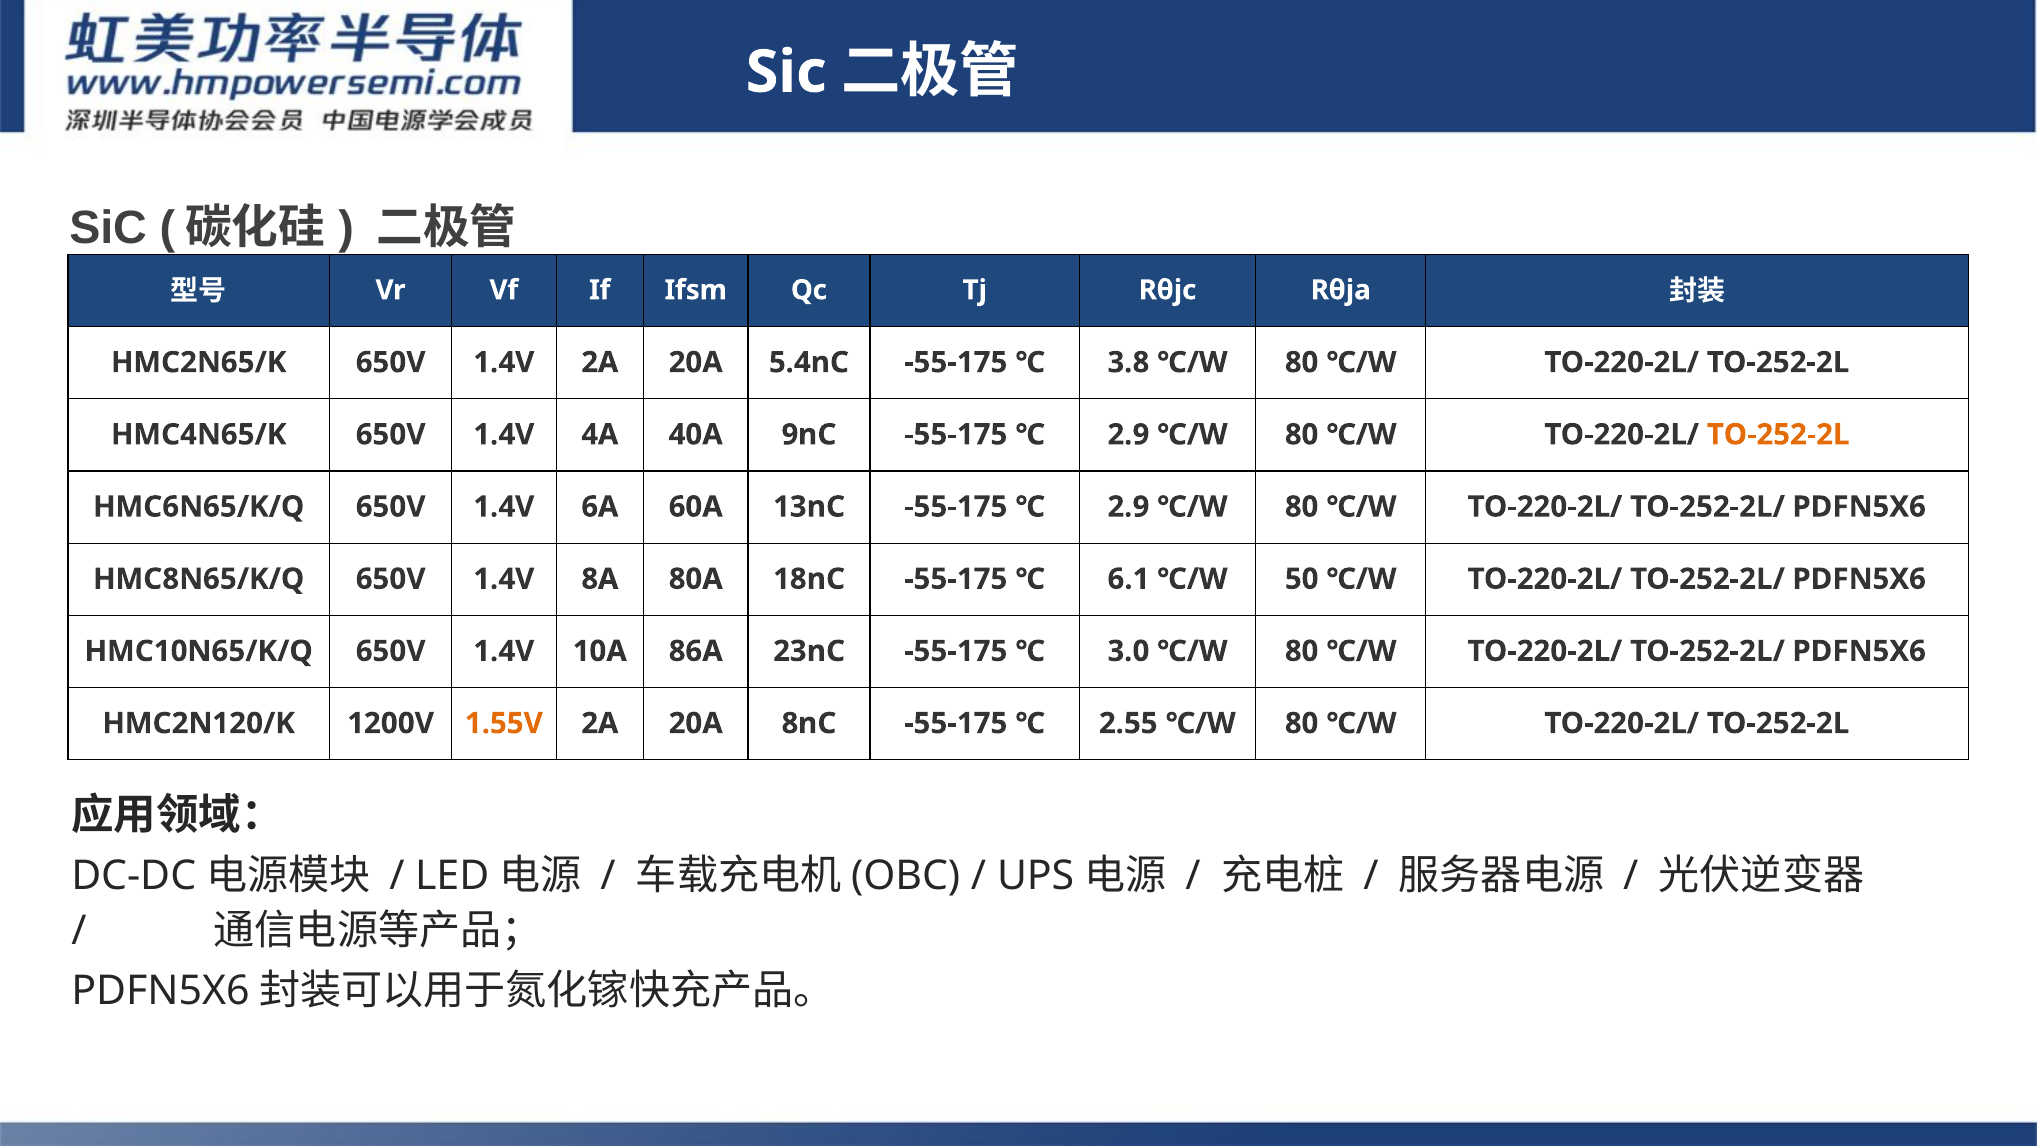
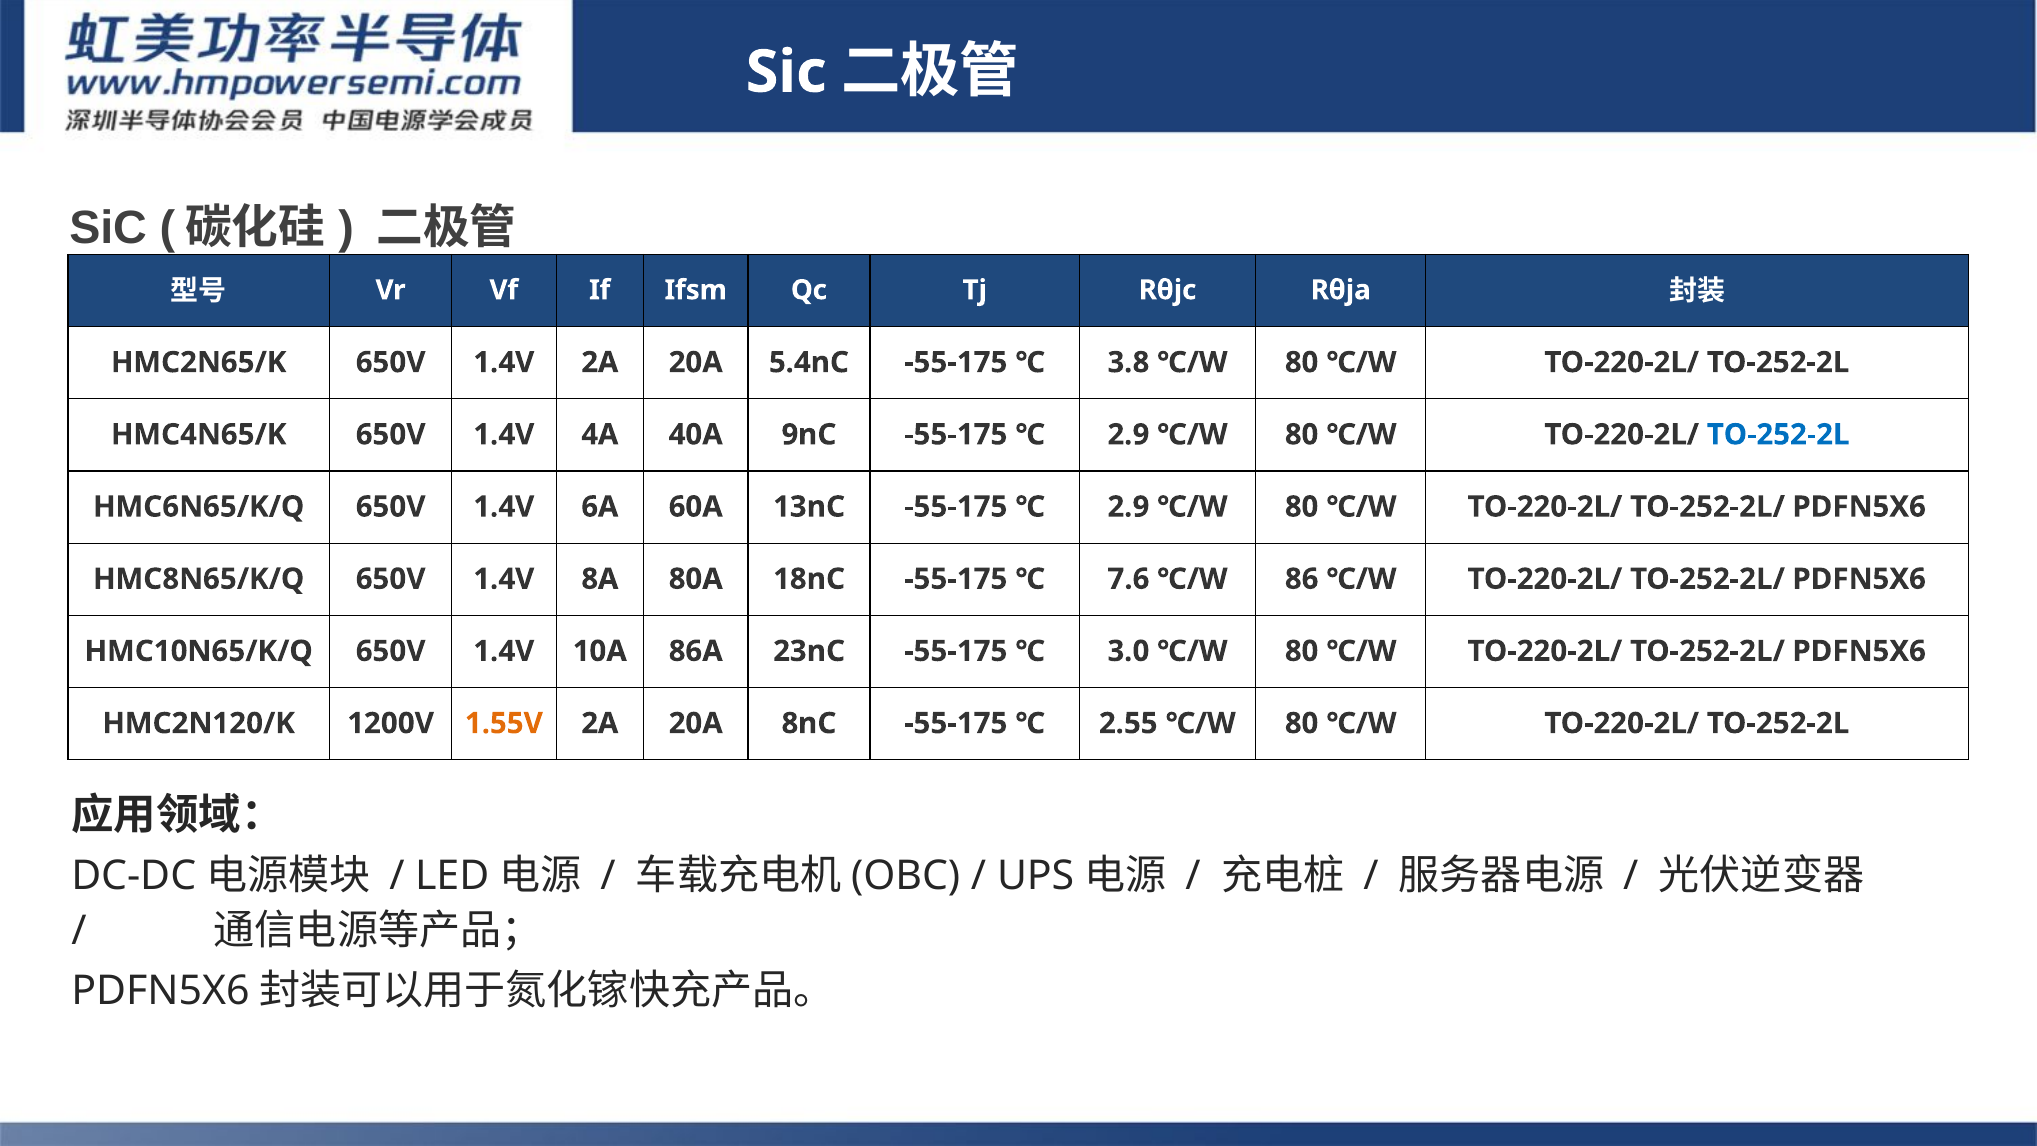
TO-252-2L at (1778, 435) colour: orange -> blue
6.1: 6.1 -> 7.6
50: 50 -> 86
